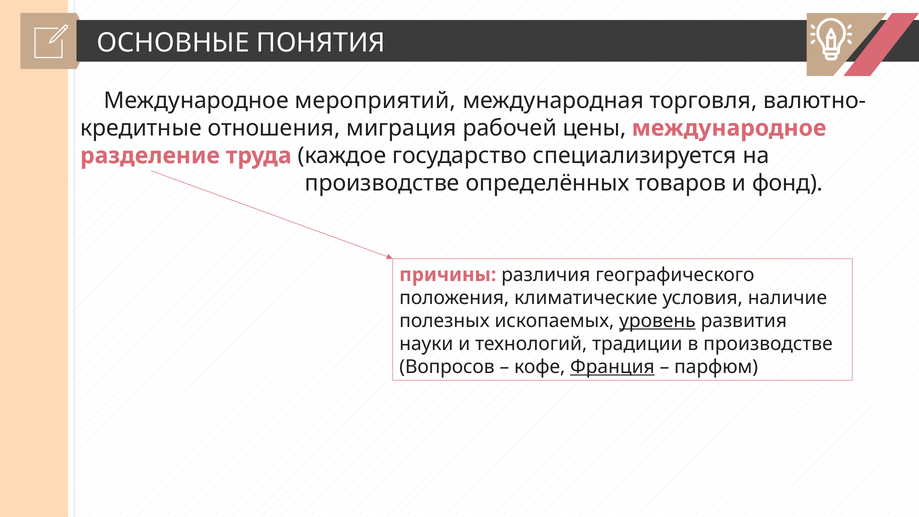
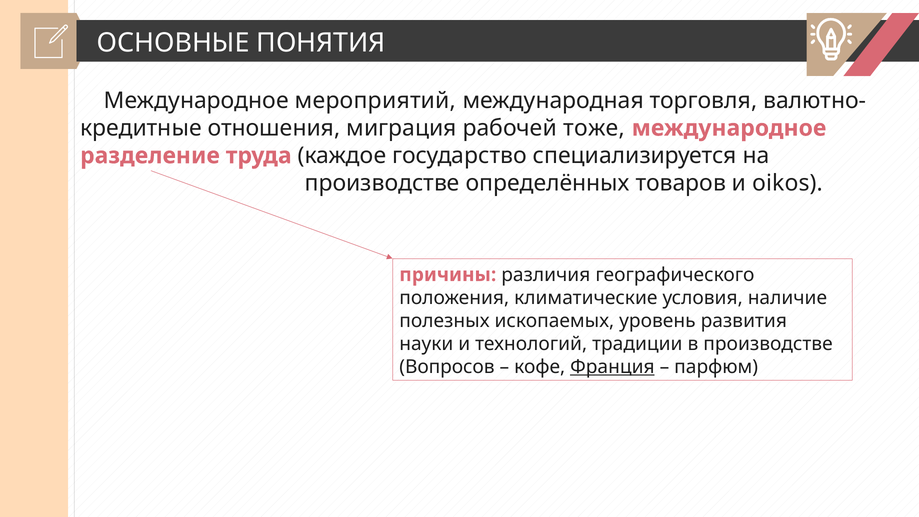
цены: цены -> тоже
фонд: фонд -> oikos
уровень underline: present -> none
